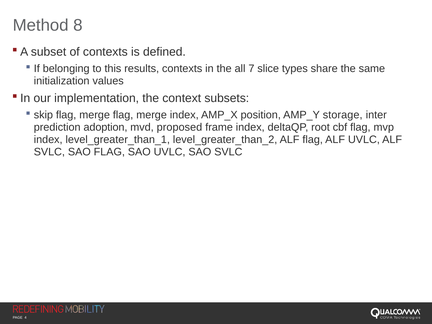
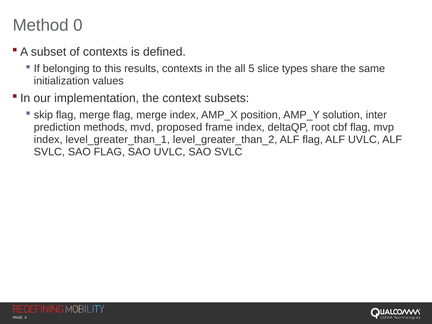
8: 8 -> 0
7: 7 -> 5
storage: storage -> solution
adoption: adoption -> methods
